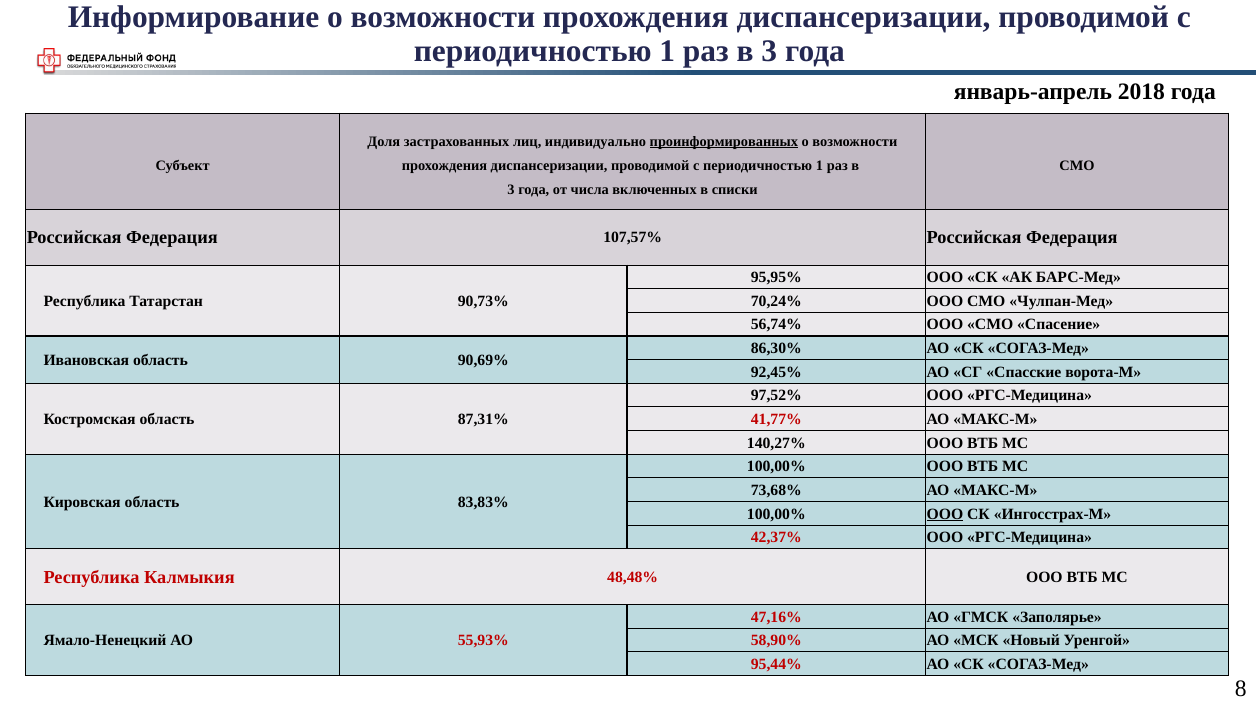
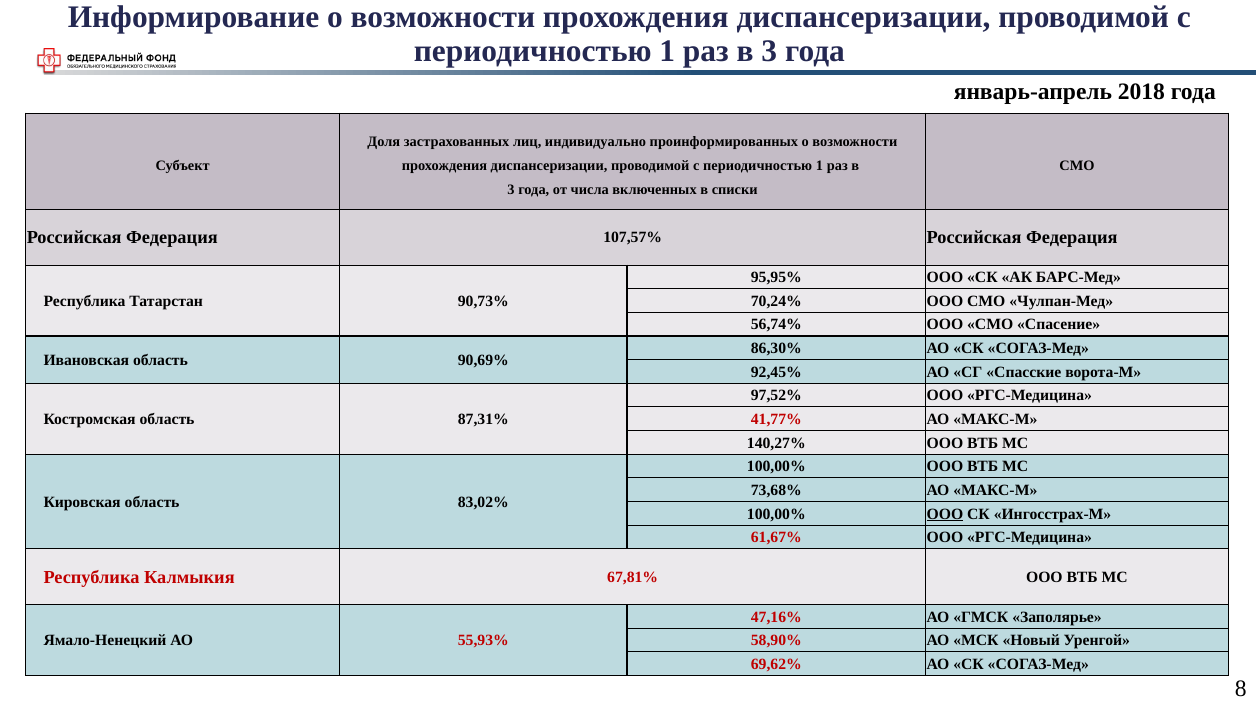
проинформированных underline: present -> none
83,83%: 83,83% -> 83,02%
42,37%: 42,37% -> 61,67%
48,48%: 48,48% -> 67,81%
95,44%: 95,44% -> 69,62%
